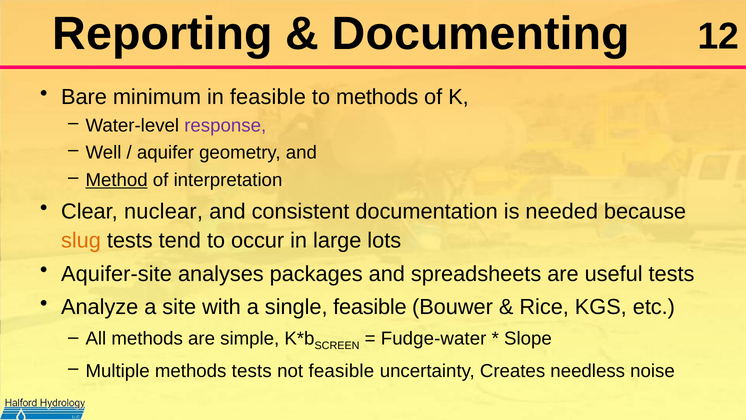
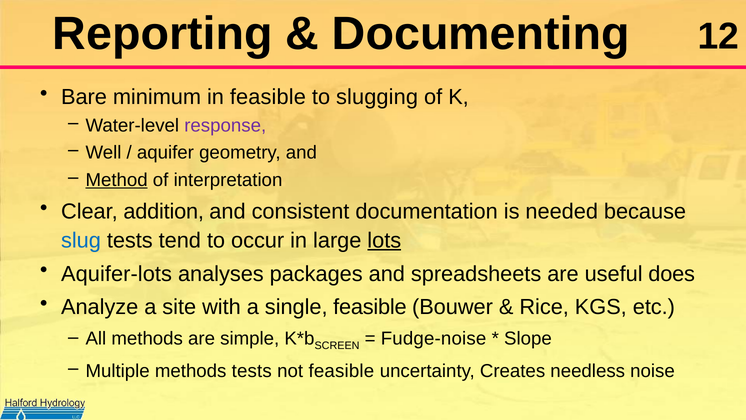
to methods: methods -> slugging
nuclear: nuclear -> addition
slug colour: orange -> blue
lots underline: none -> present
Aquifer-site: Aquifer-site -> Aquifer-lots
useful tests: tests -> does
Fudge-water: Fudge-water -> Fudge-noise
